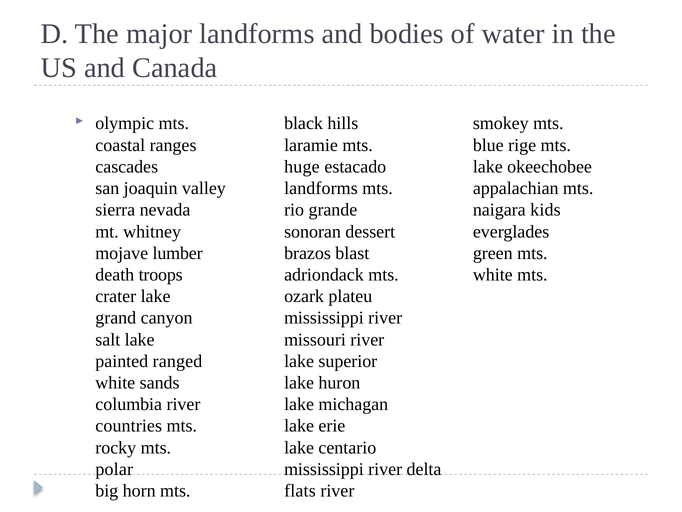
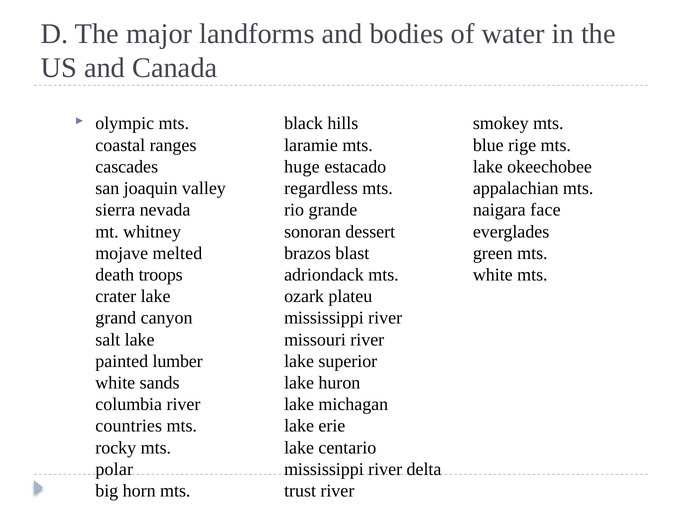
landforms at (321, 188): landforms -> regardless
kids: kids -> face
lumber: lumber -> melted
ranged: ranged -> lumber
flats: flats -> trust
